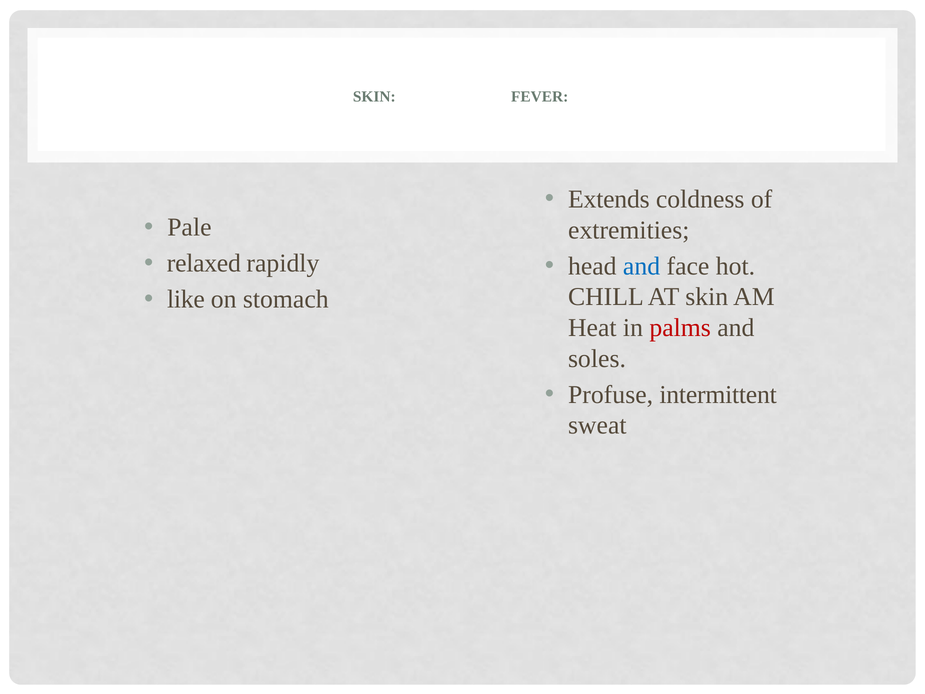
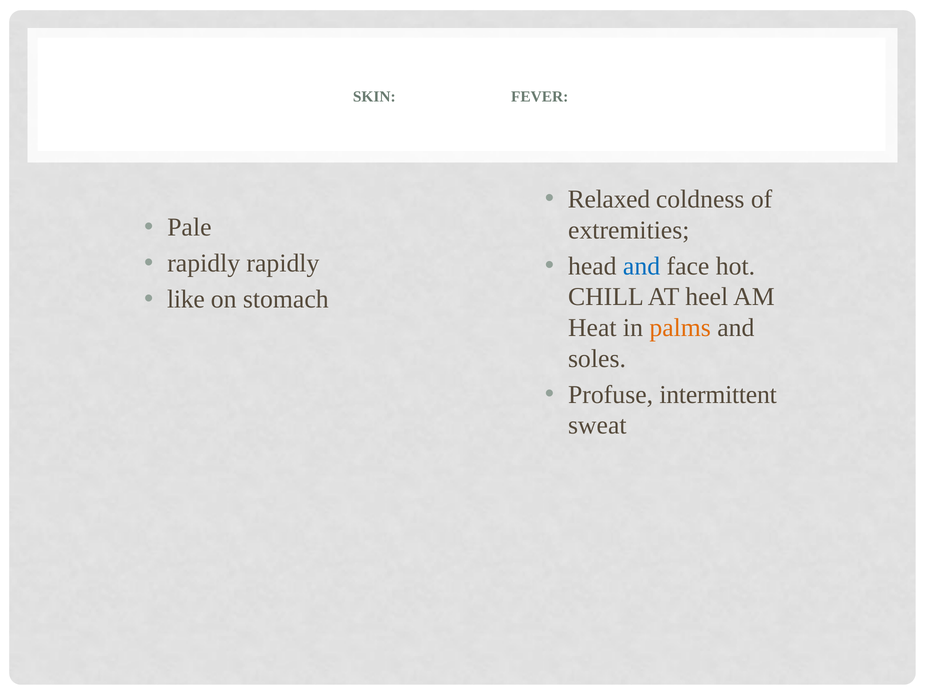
Extends: Extends -> Relaxed
relaxed at (204, 263): relaxed -> rapidly
AT skin: skin -> heel
palms colour: red -> orange
